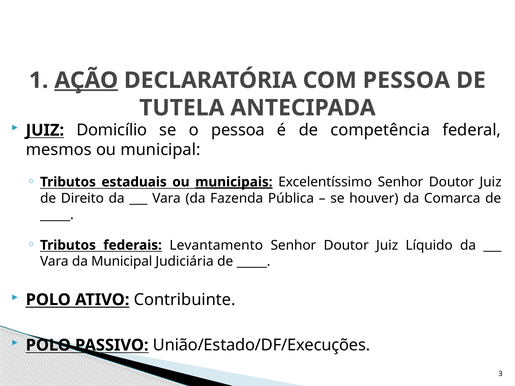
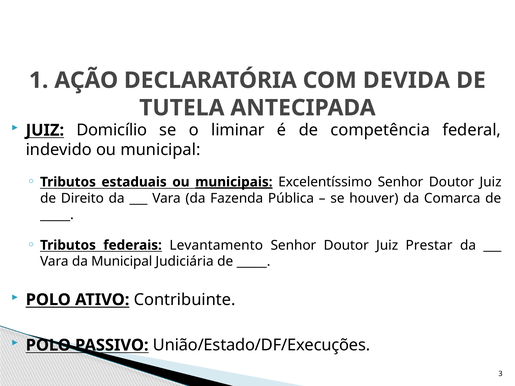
AÇÃO underline: present -> none
COM PESSOA: PESSOA -> DEVIDA
o pessoa: pessoa -> liminar
mesmos: mesmos -> indevido
Líquido: Líquido -> Prestar
